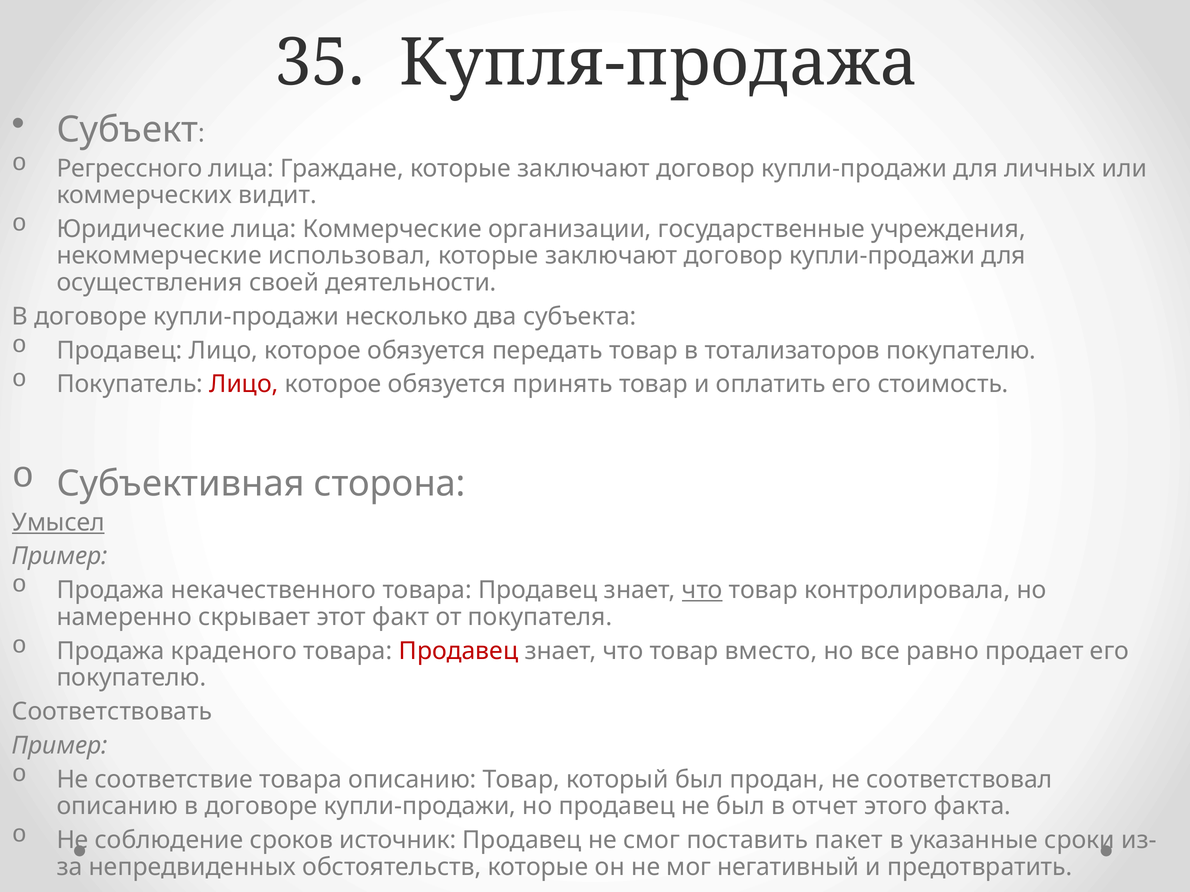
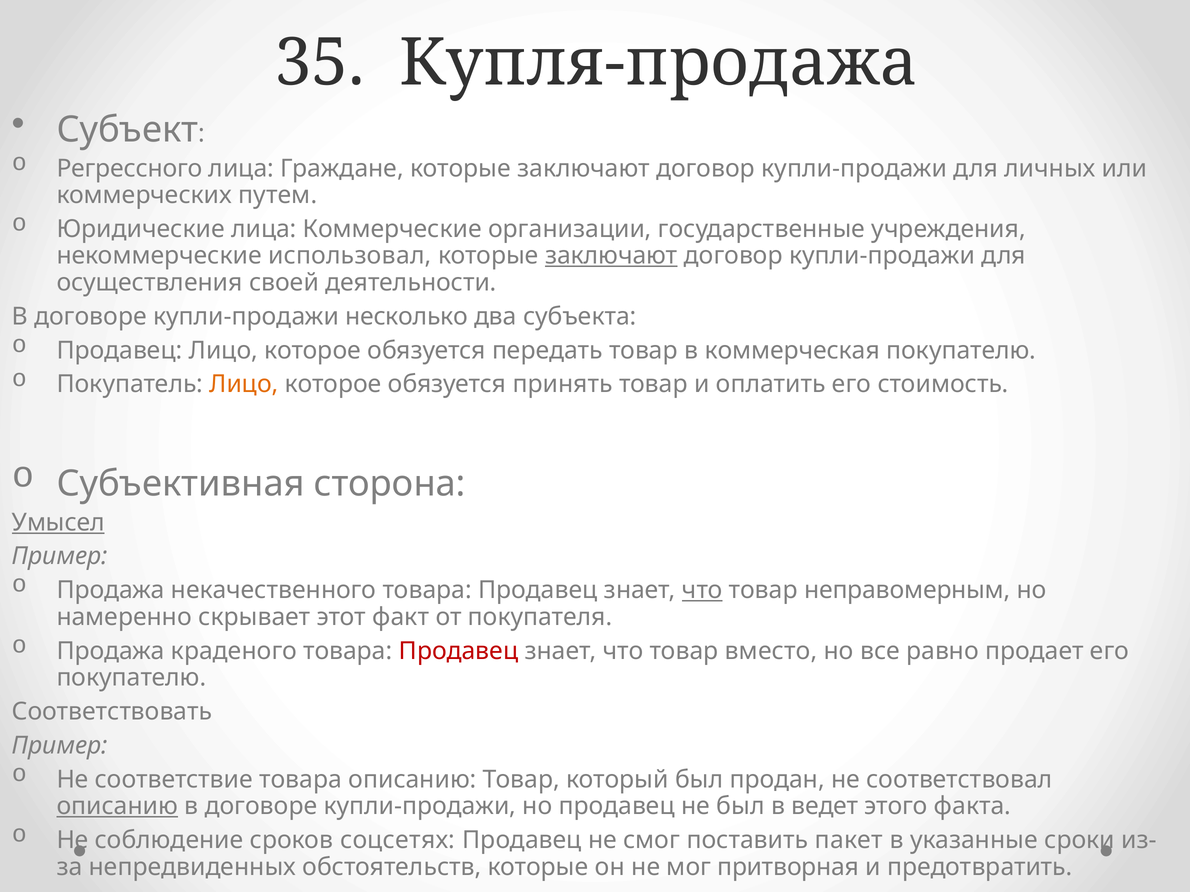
видит: видит -> путем
заключают at (611, 256) underline: none -> present
тотализаторов: тотализаторов -> коммерческая
Лицо at (244, 385) colour: red -> orange
контролировала: контролировала -> неправомерным
описанию at (117, 807) underline: none -> present
отчет: отчет -> ведет
источник: источник -> соцсетях
негативный: негативный -> притворная
